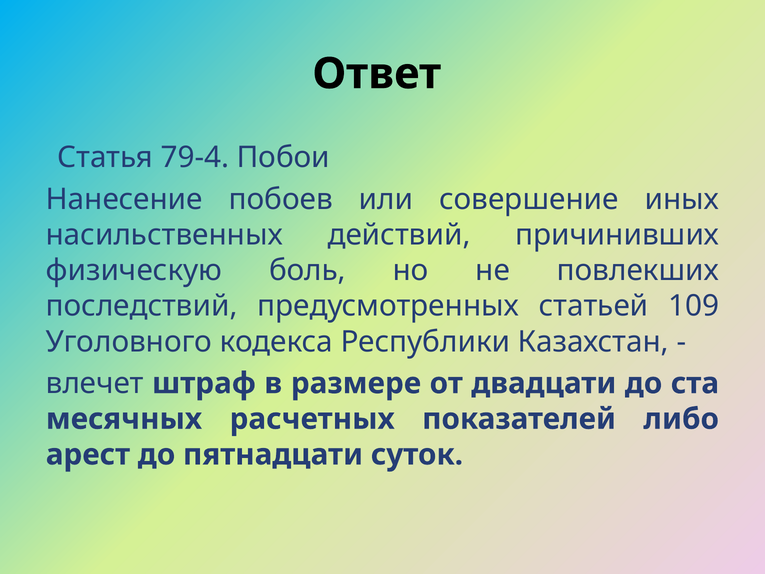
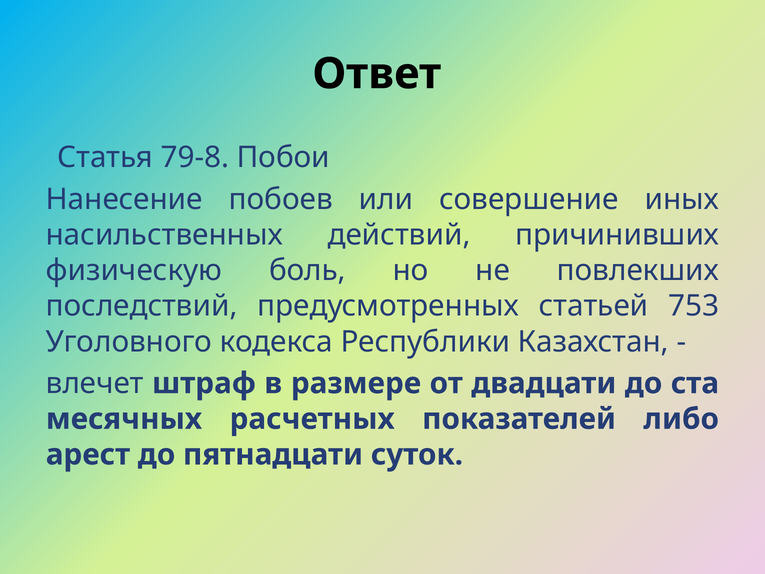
79-4: 79-4 -> 79-8
109: 109 -> 753
